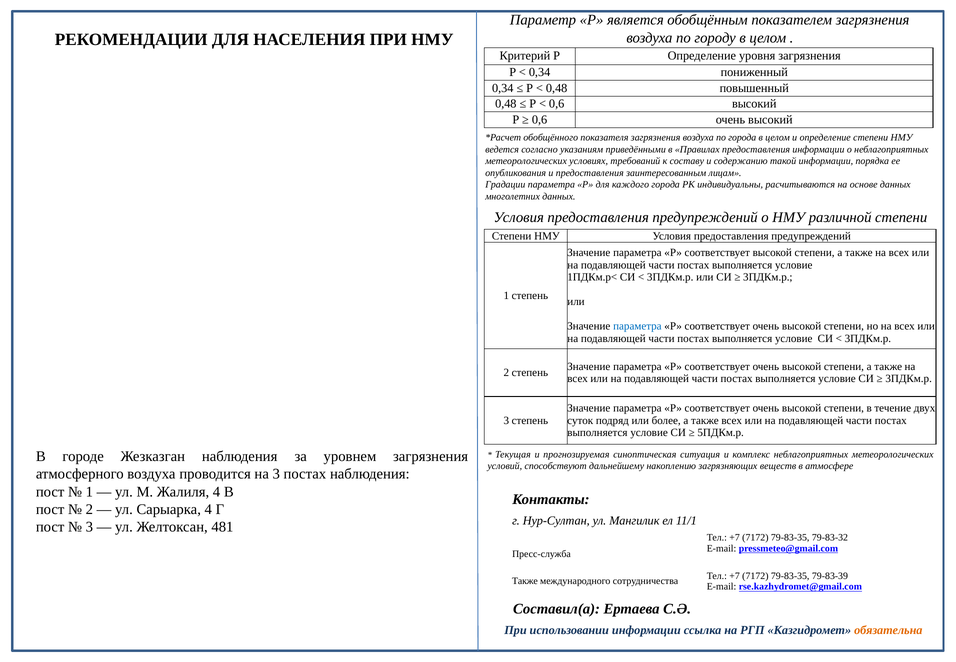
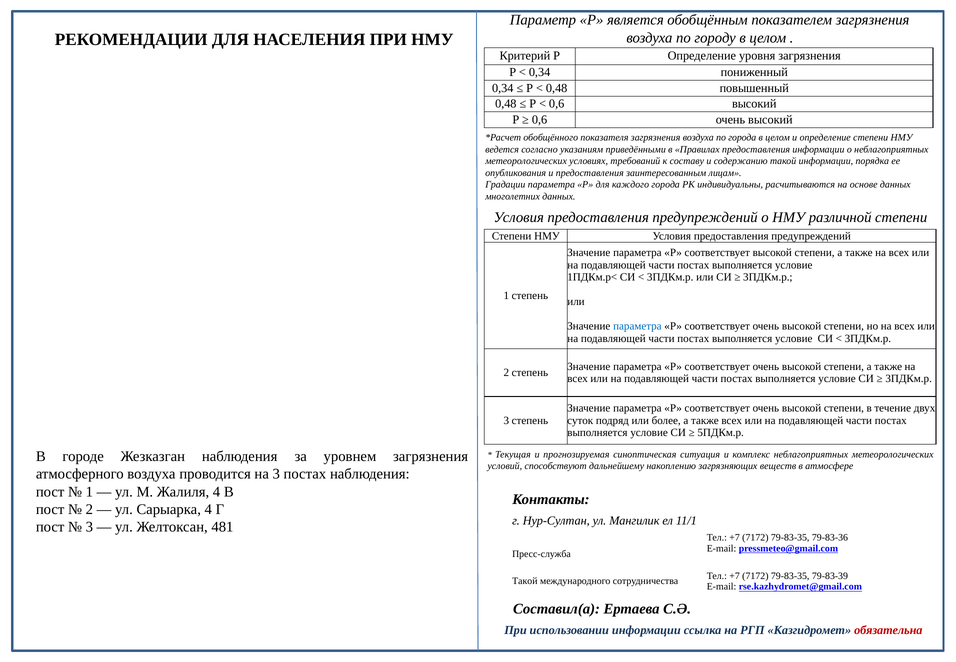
79-83-32: 79-83-32 -> 79-83-36
Также at (525, 581): Также -> Такой
обязательна colour: orange -> red
